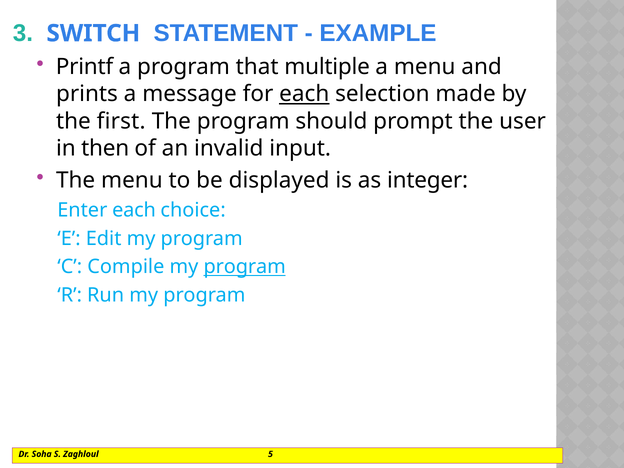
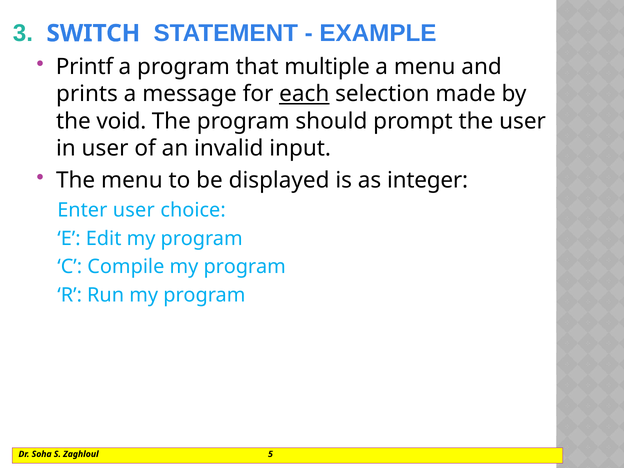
first: first -> void
in then: then -> user
Enter each: each -> user
program at (245, 267) underline: present -> none
